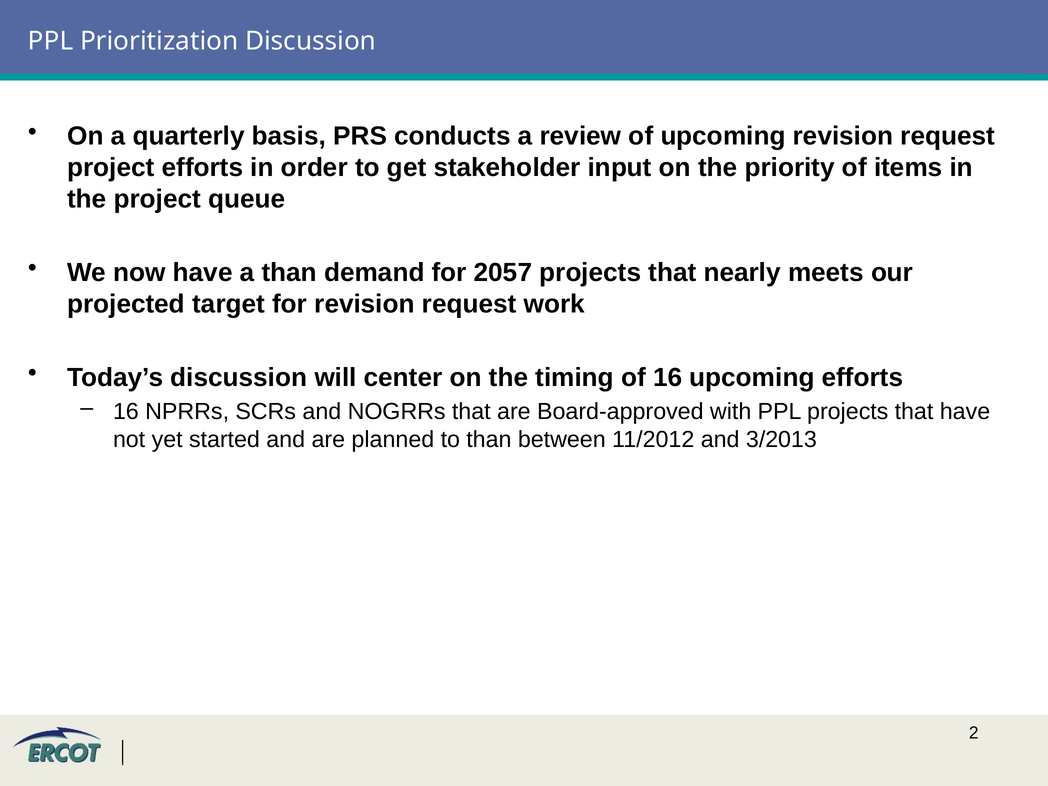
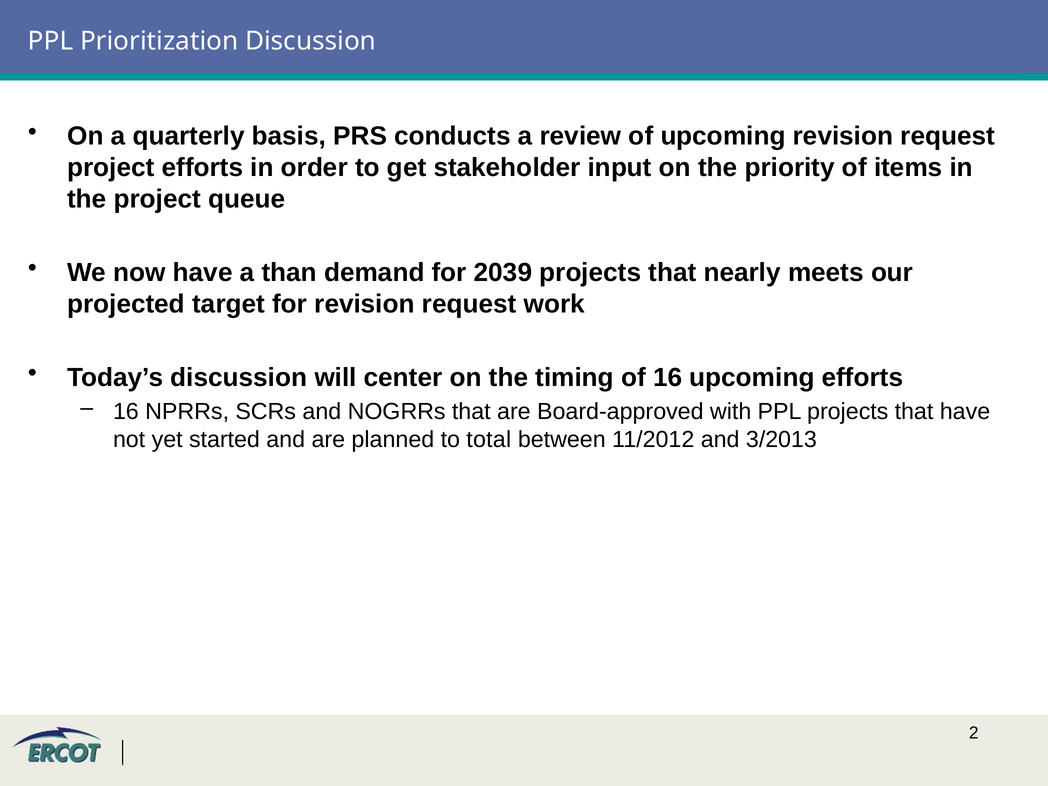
2057: 2057 -> 2039
to than: than -> total
